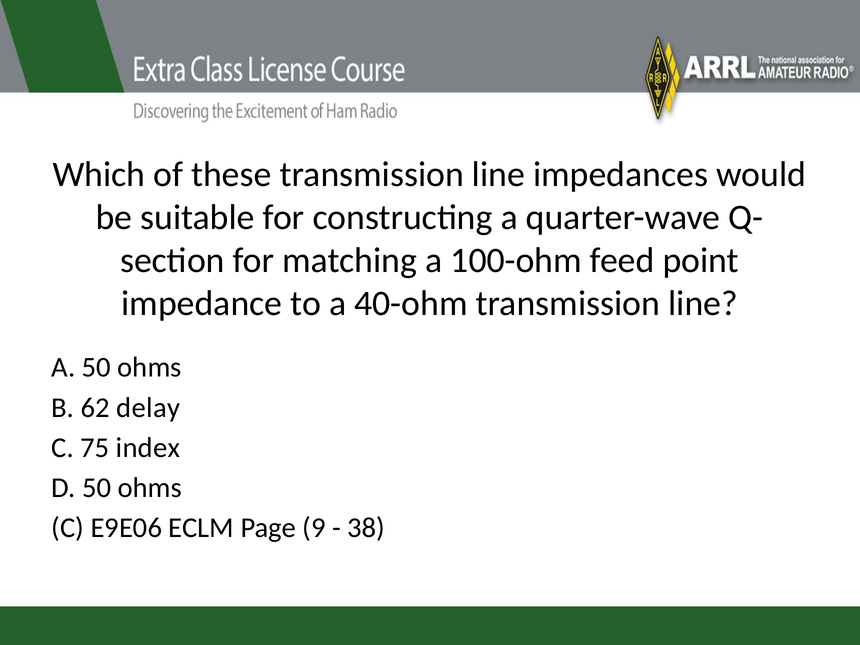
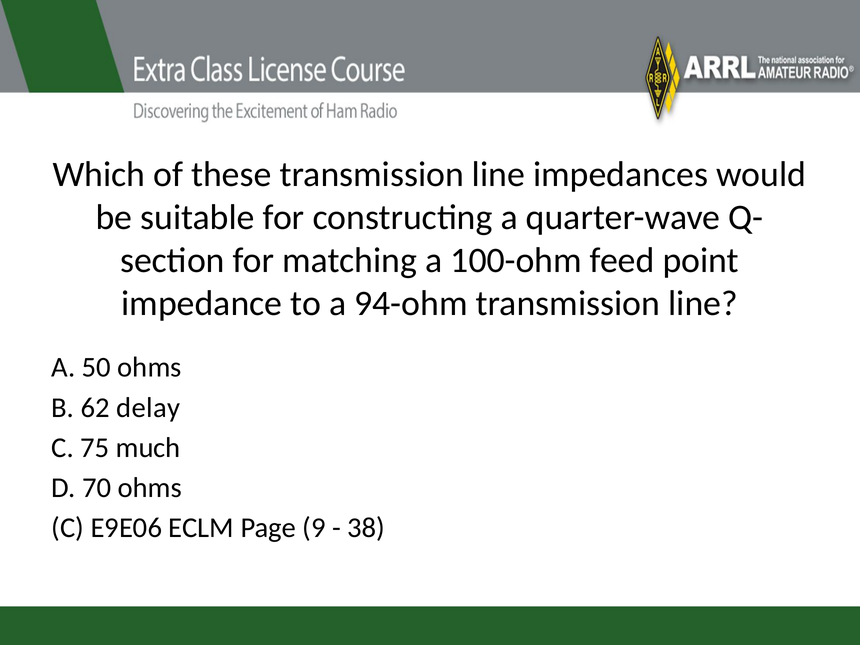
40-ohm: 40-ohm -> 94-ohm
index: index -> much
D 50: 50 -> 70
